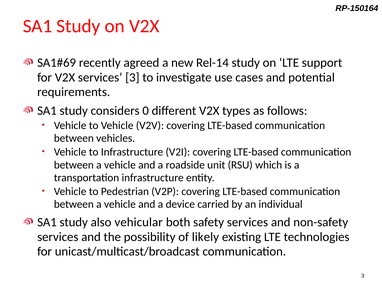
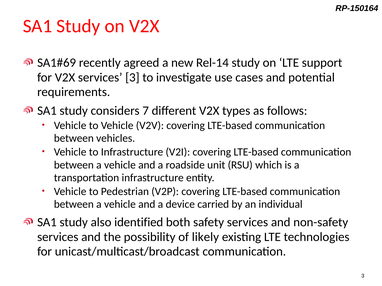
0: 0 -> 7
vehicular: vehicular -> identified
